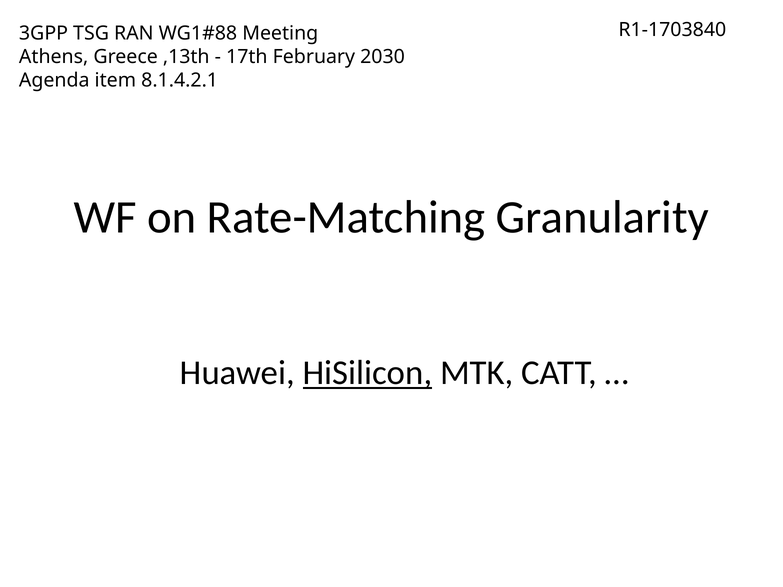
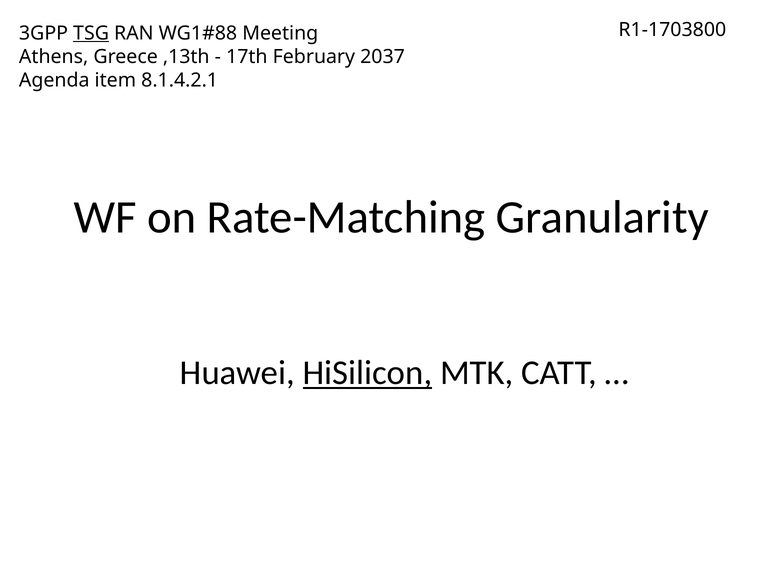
R1-1703840: R1-1703840 -> R1-1703800
TSG underline: none -> present
2030: 2030 -> 2037
